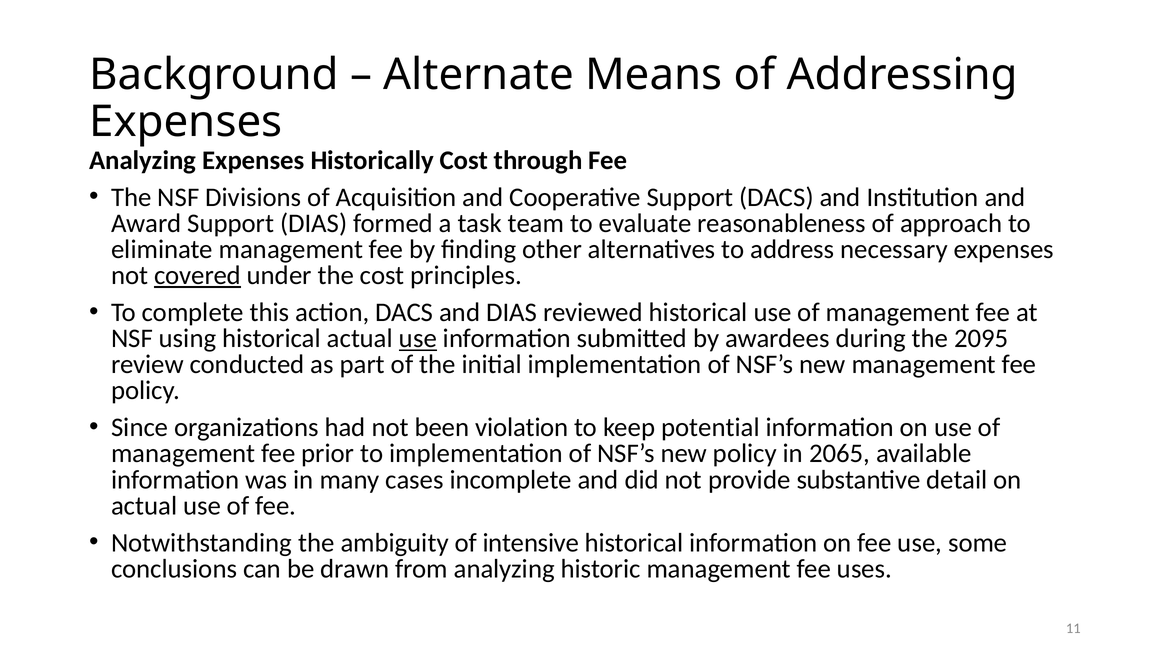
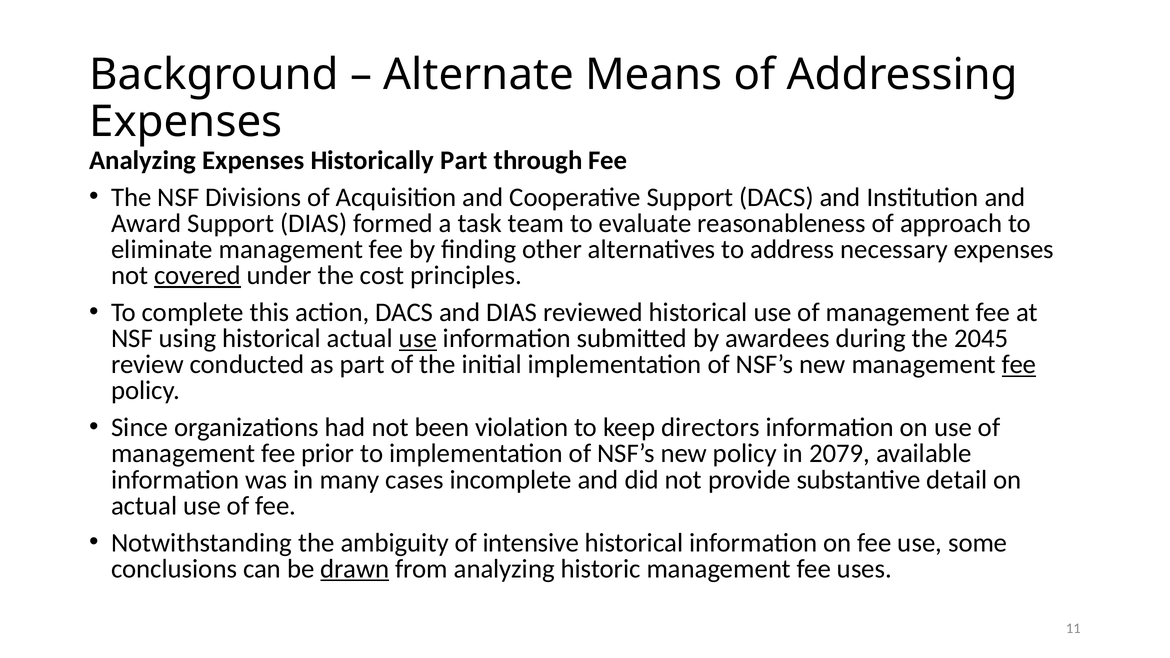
Historically Cost: Cost -> Part
2095: 2095 -> 2045
fee at (1019, 365) underline: none -> present
potential: potential -> directors
2065: 2065 -> 2079
drawn underline: none -> present
